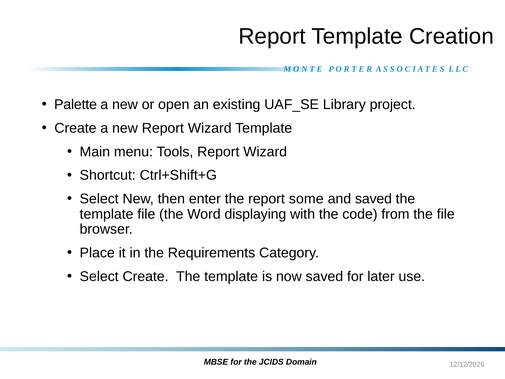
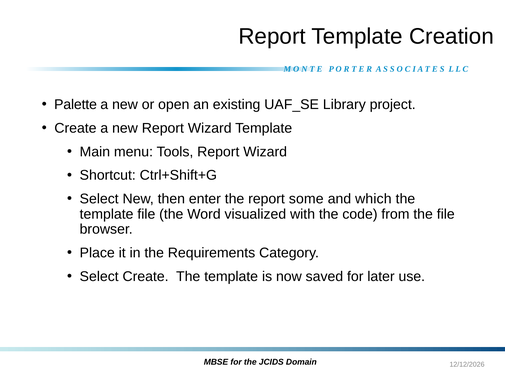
and saved: saved -> which
displaying: displaying -> visualized
